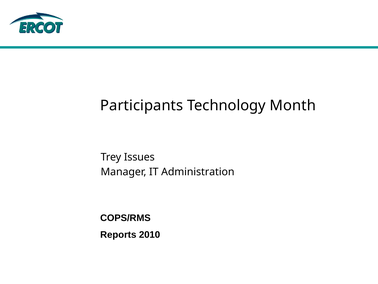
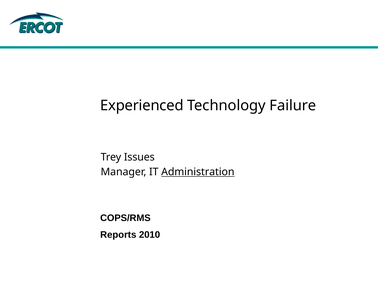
Participants: Participants -> Experienced
Month: Month -> Failure
Administration underline: none -> present
